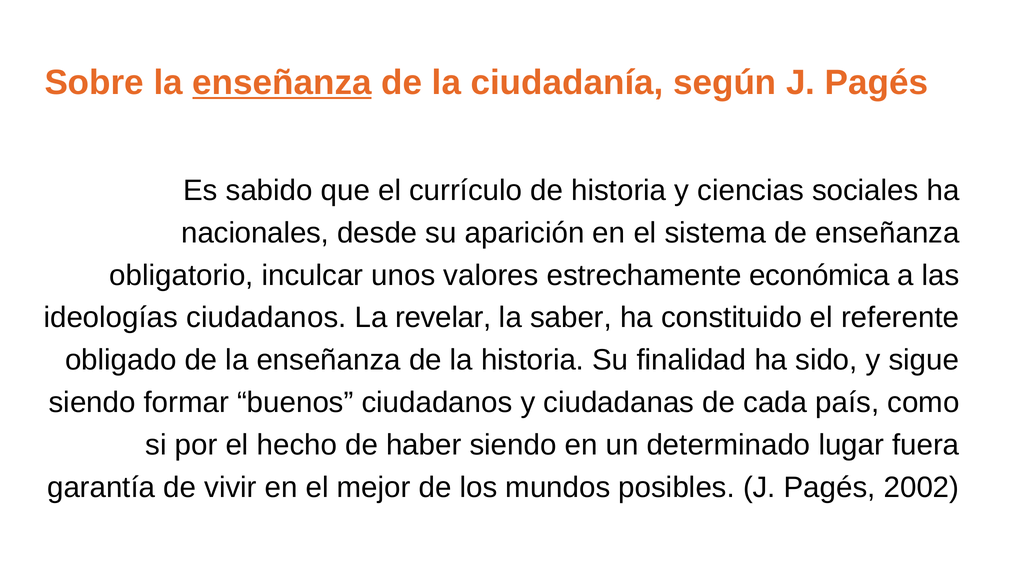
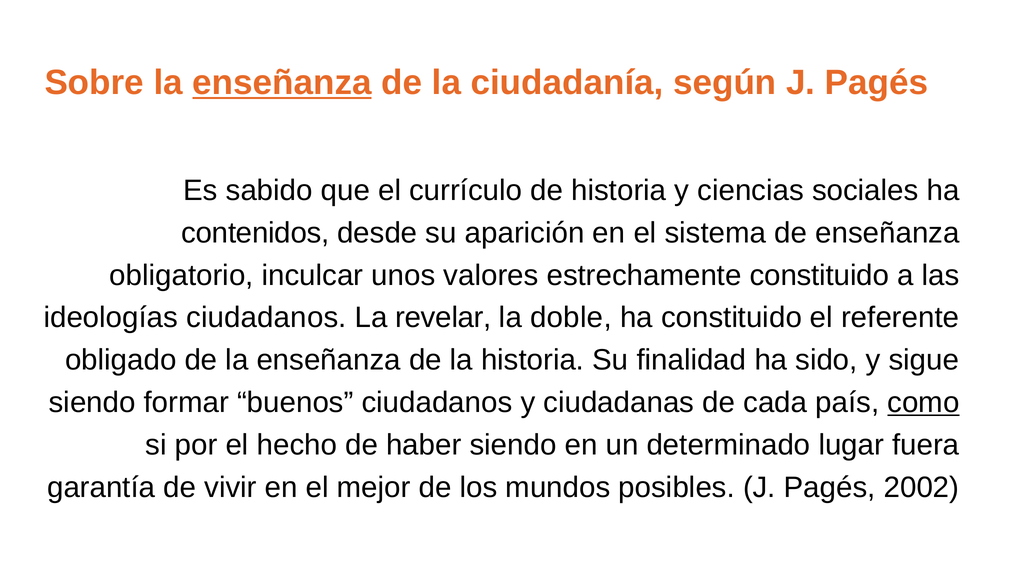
nacionales: nacionales -> contenidos
estrechamente económica: económica -> constituido
saber: saber -> doble
como underline: none -> present
